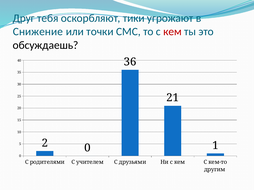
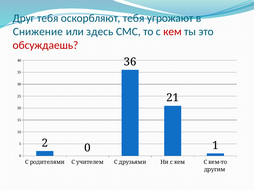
оскорбляют тики: тики -> тебя
точки: точки -> здесь
обсуждаешь colour: black -> red
